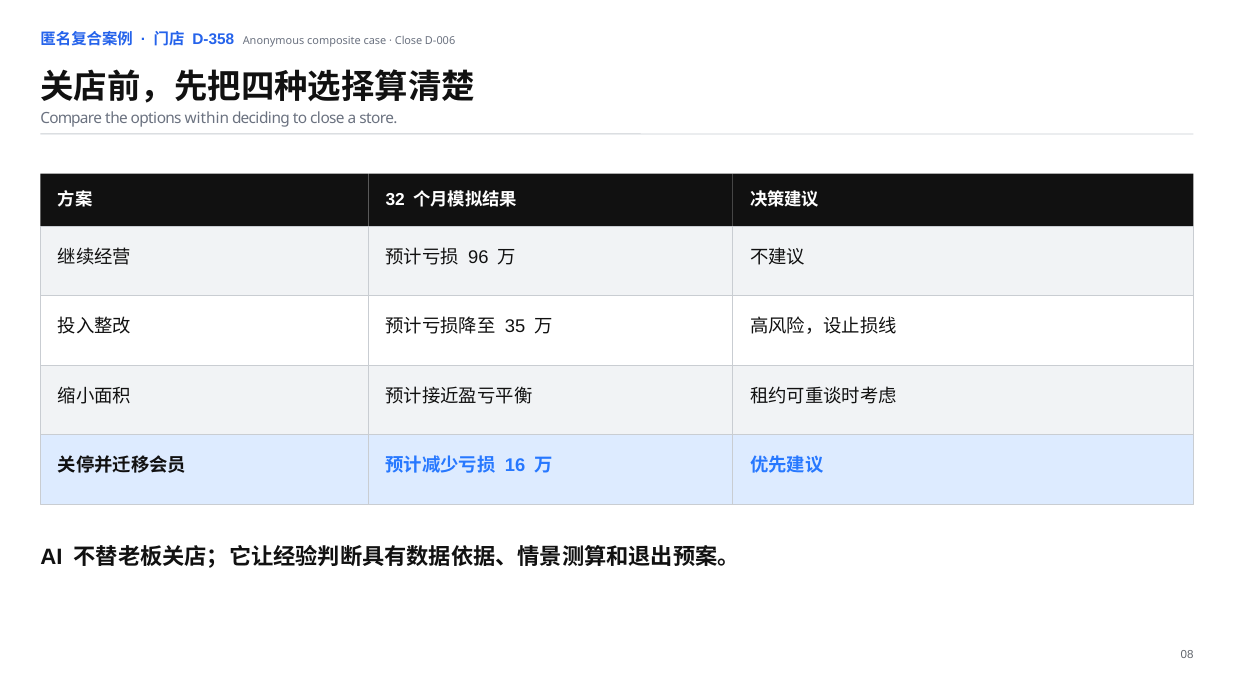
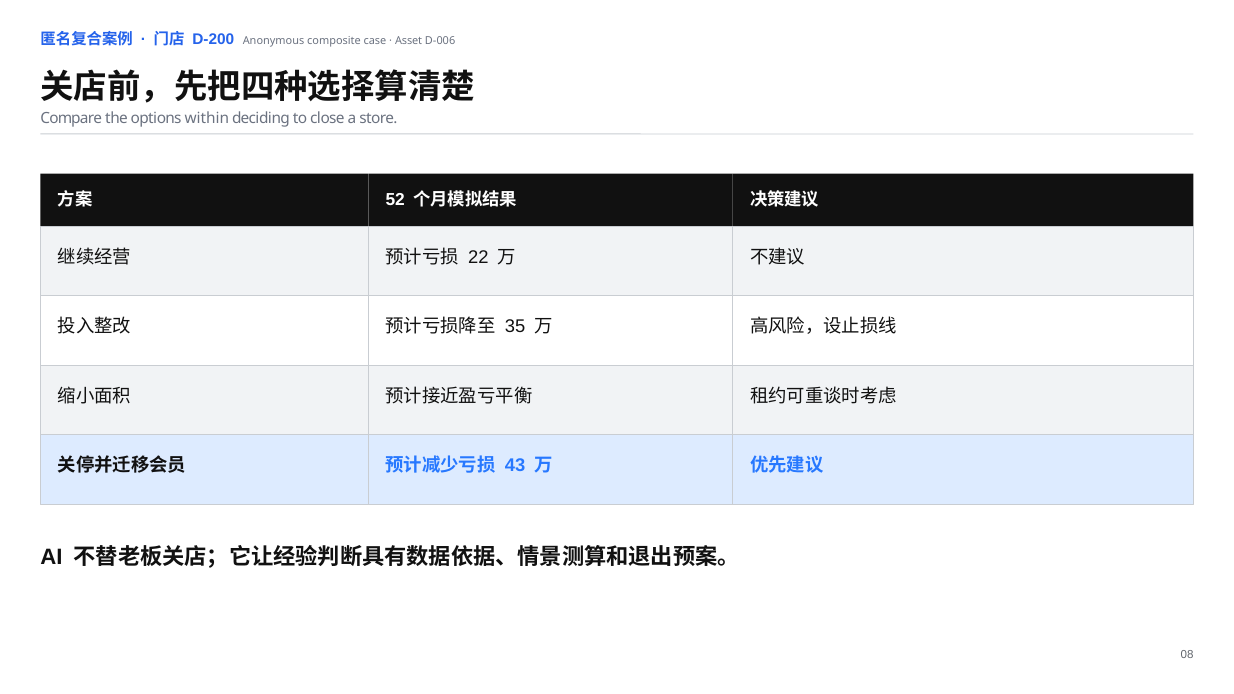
D-358: D-358 -> D-200
Close at (409, 41): Close -> Asset
32: 32 -> 52
96: 96 -> 22
16: 16 -> 43
